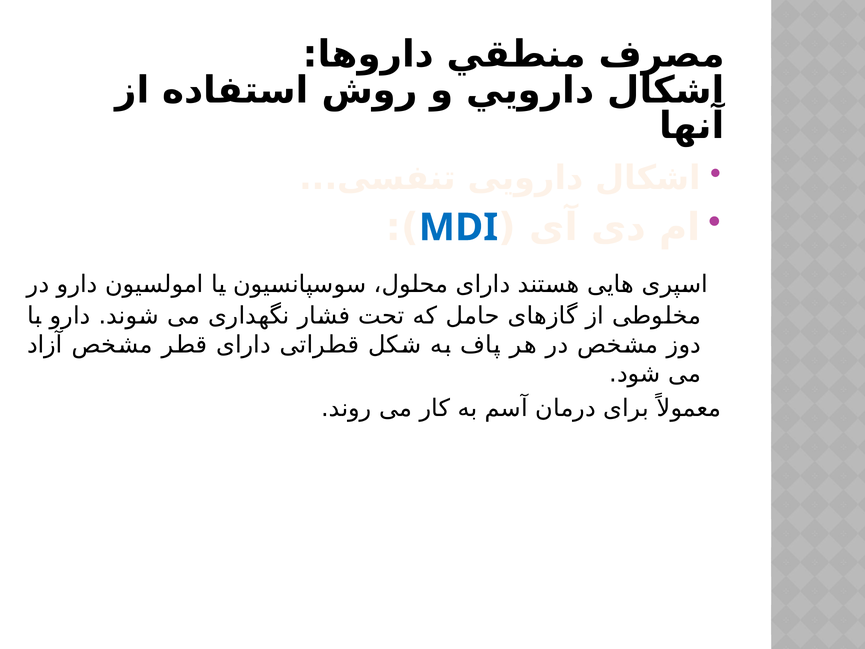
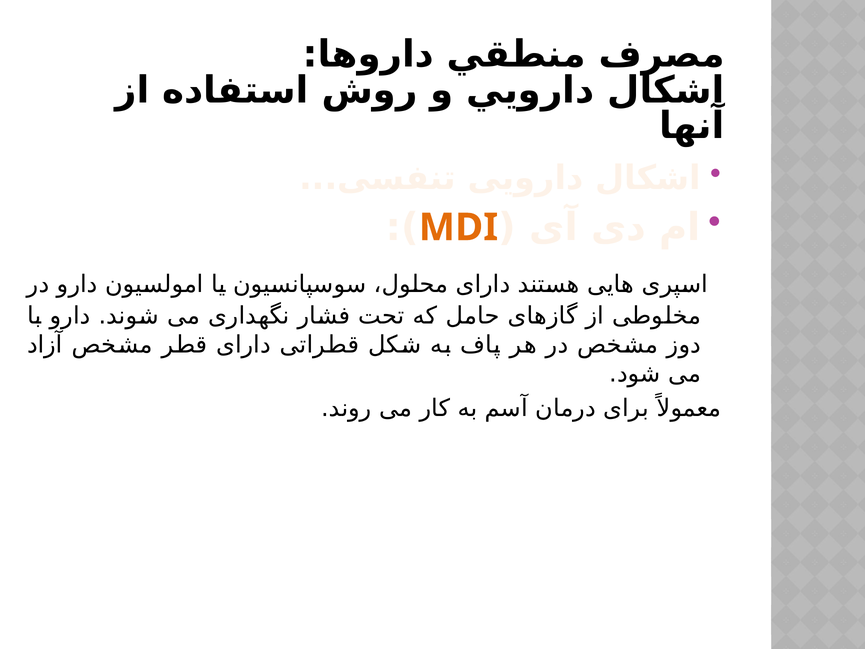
MDI colour: blue -> orange
